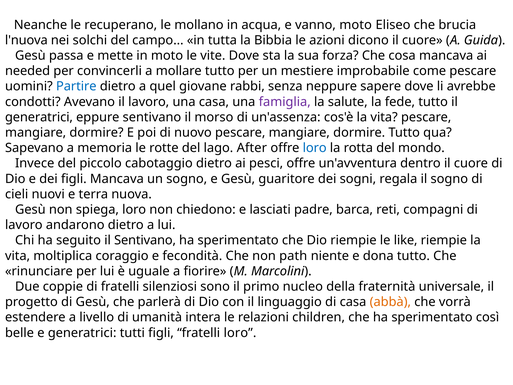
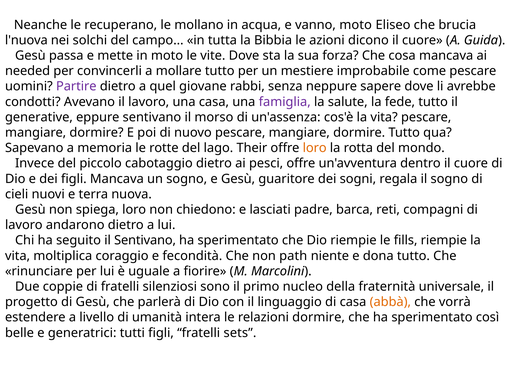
Partire colour: blue -> purple
generatrici at (39, 117): generatrici -> generative
After: After -> Their
loro at (315, 148) colour: blue -> orange
like: like -> fills
relazioni children: children -> dormire
fratelli loro: loro -> sets
